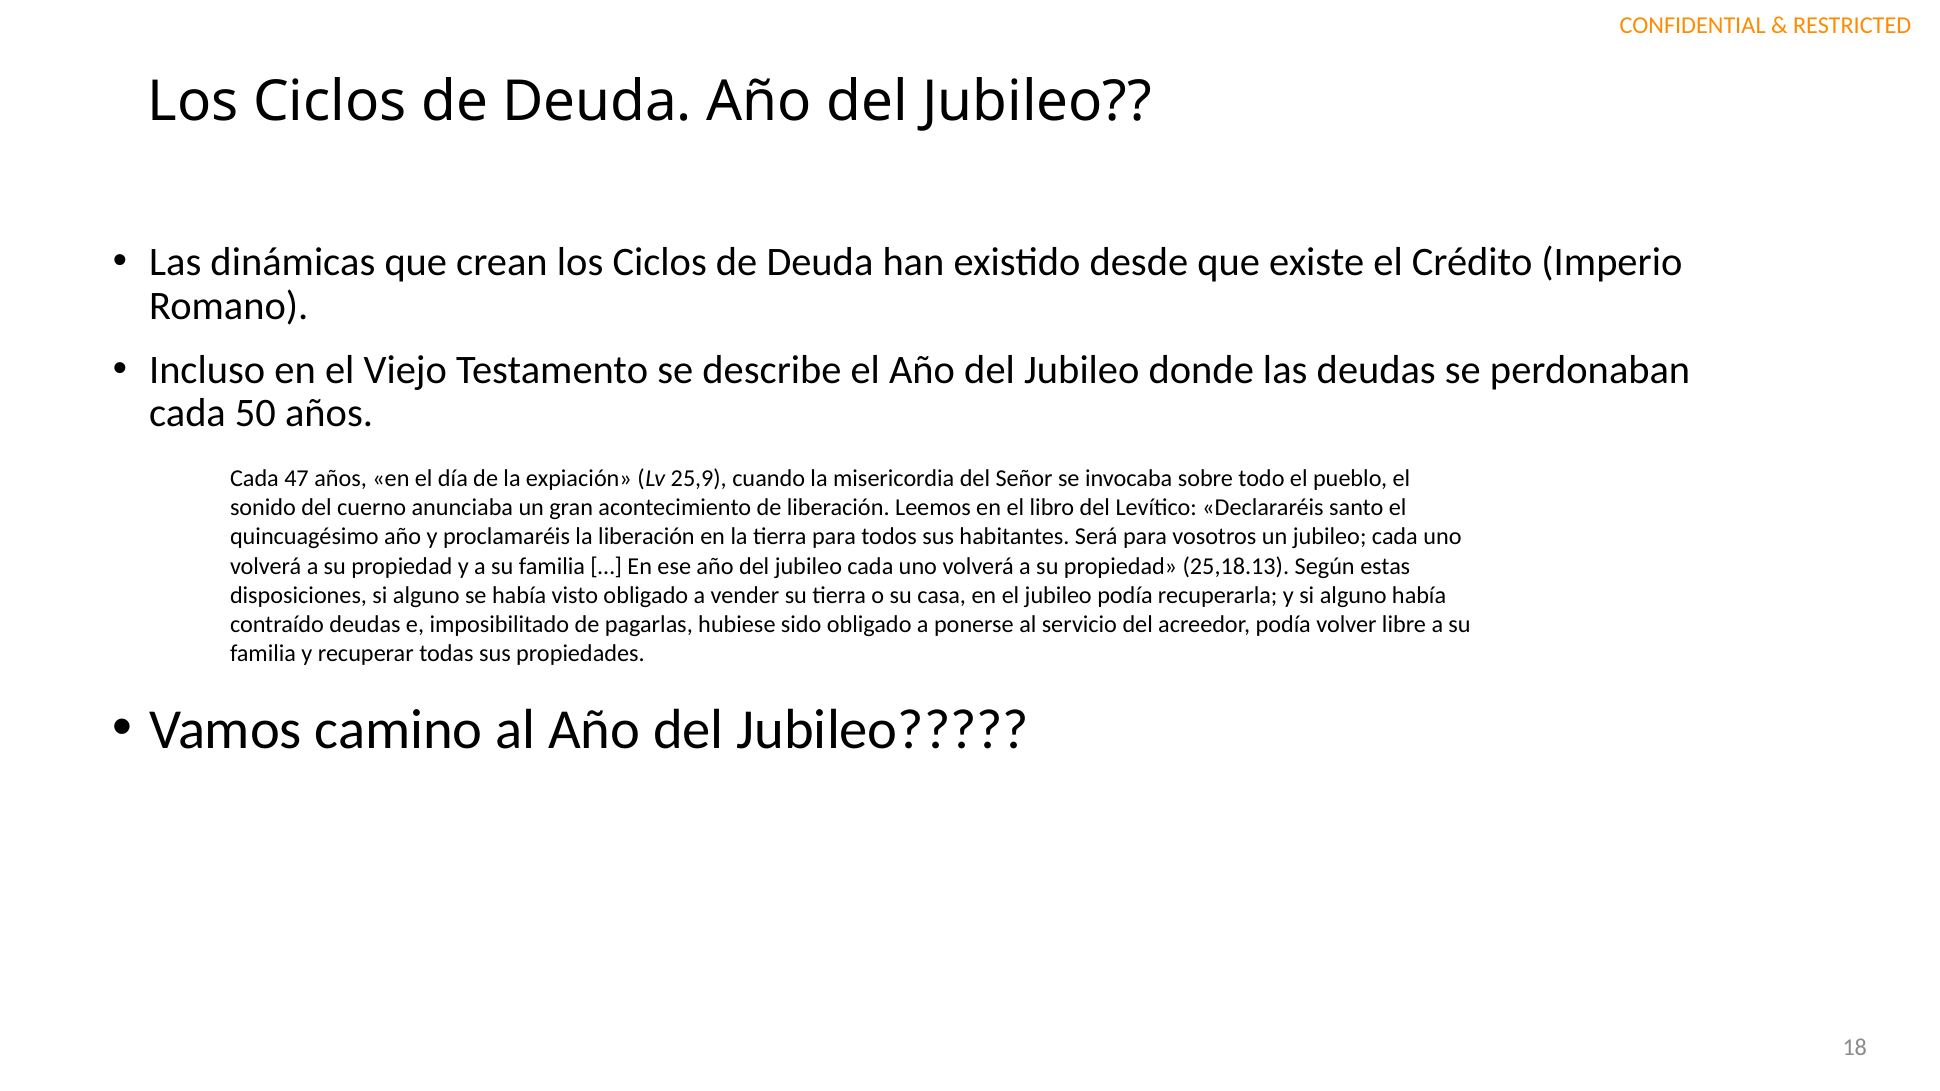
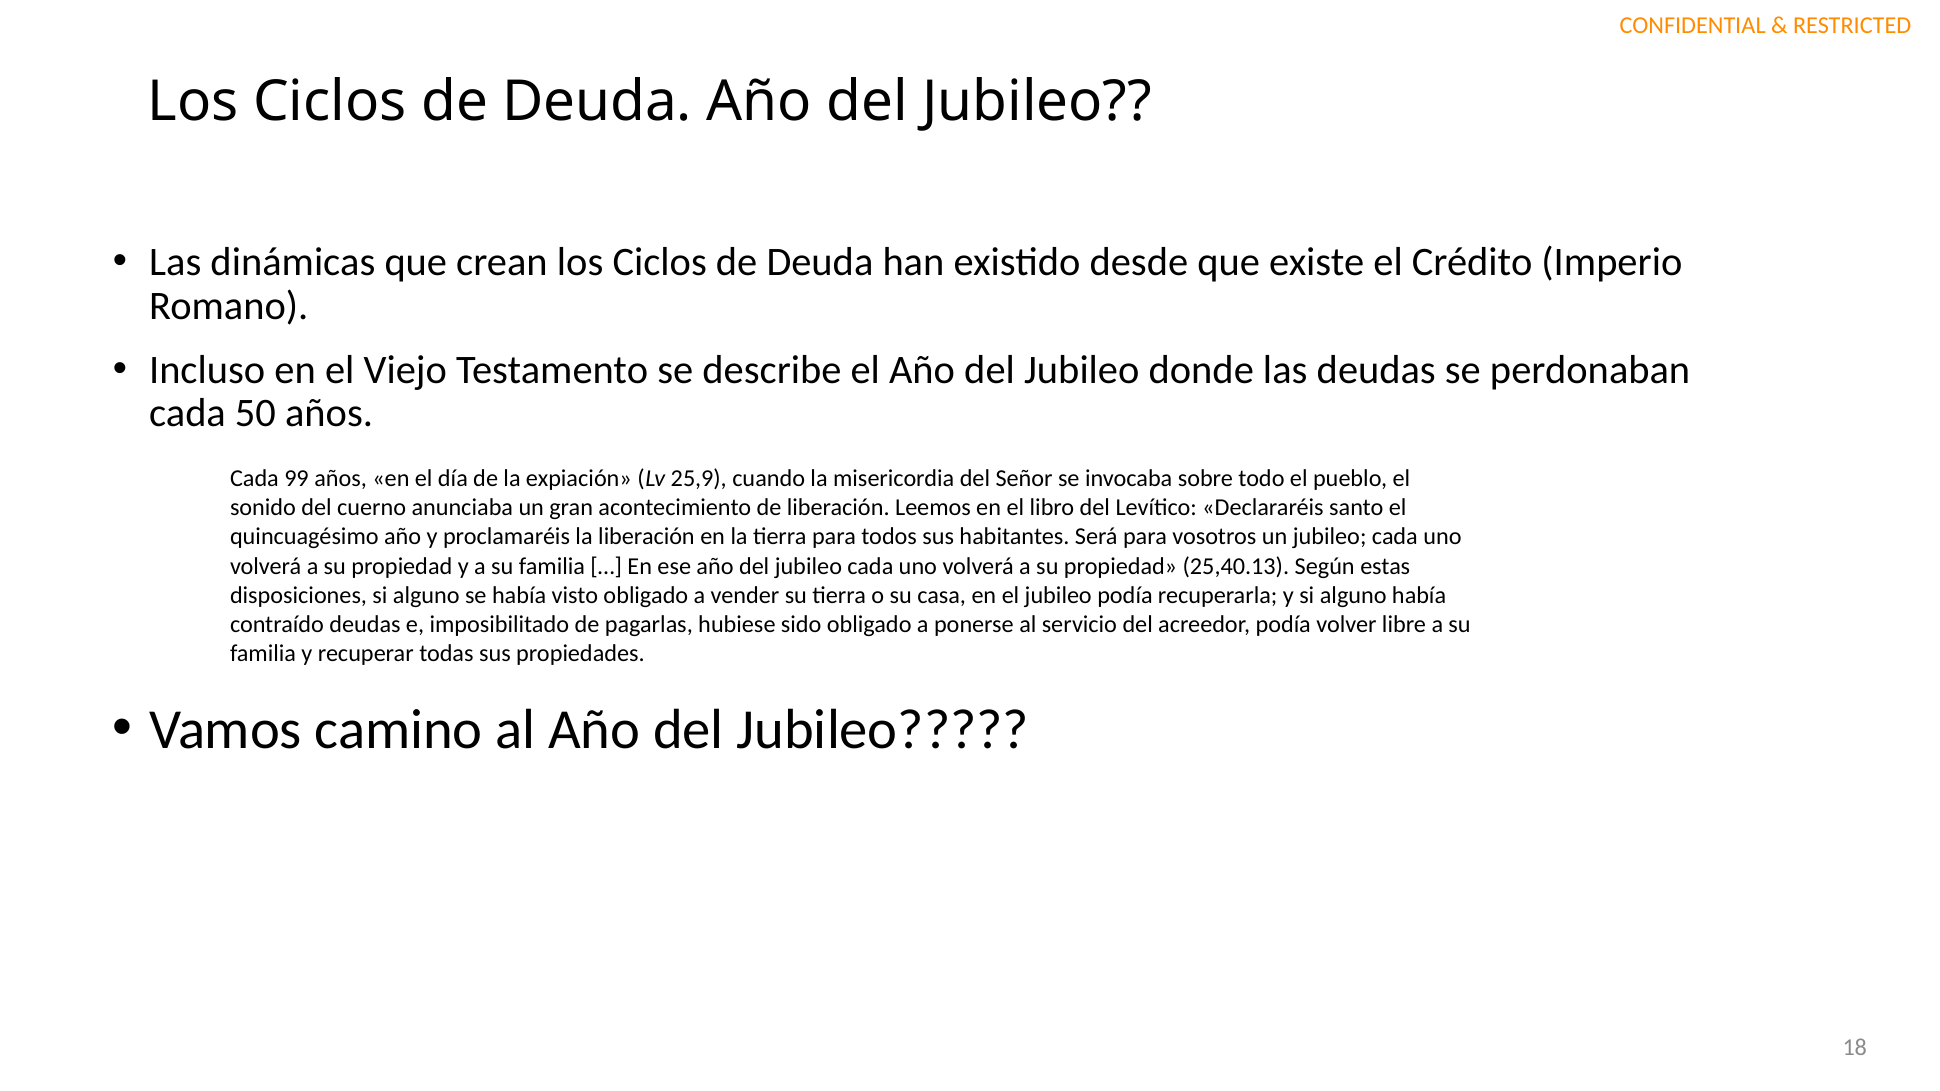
47: 47 -> 99
25,18.13: 25,18.13 -> 25,40.13
